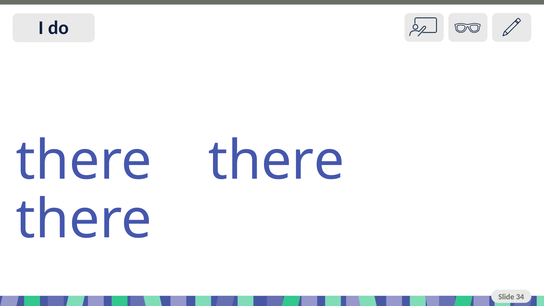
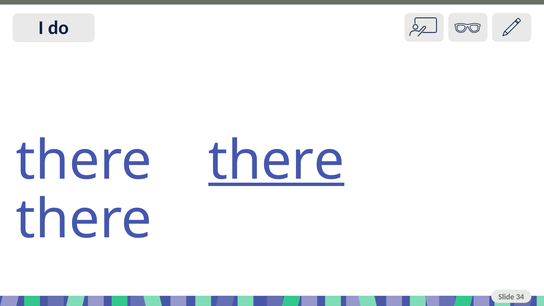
there at (276, 161) underline: none -> present
